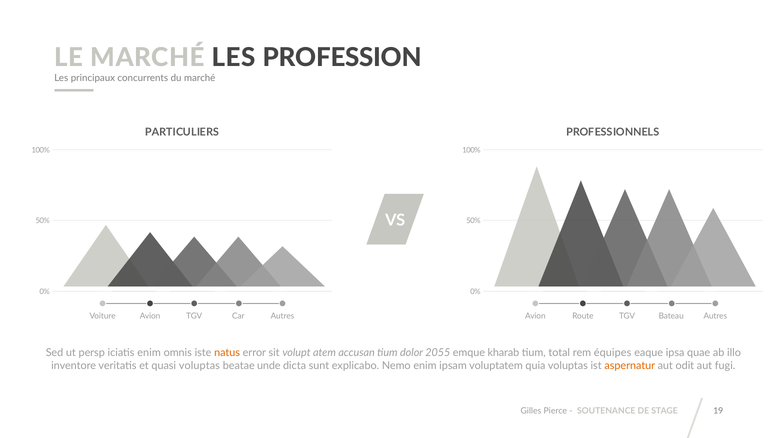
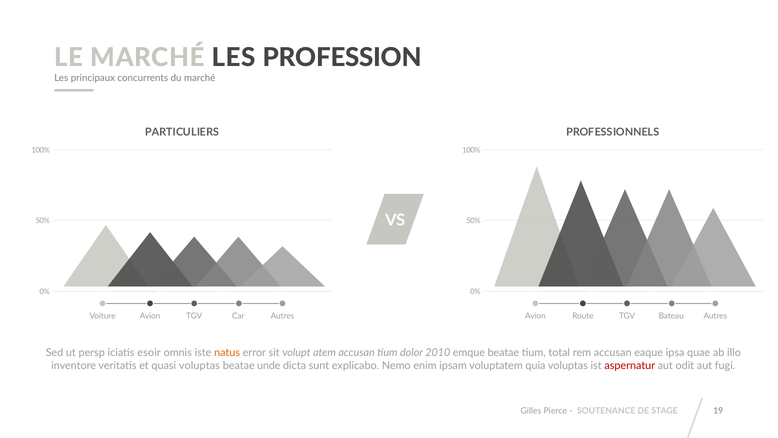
iciatis enim: enim -> esoir
2055: 2055 -> 2010
emque kharab: kharab -> beatae
rem équipes: équipes -> accusan
aspernatur colour: orange -> red
